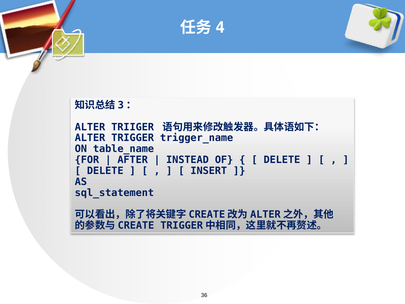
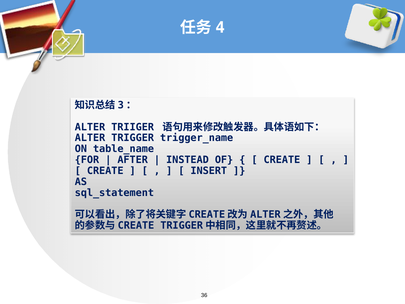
DELETE at (282, 160): DELETE -> CREATE
DELETE at (105, 171): DELETE -> CREATE
